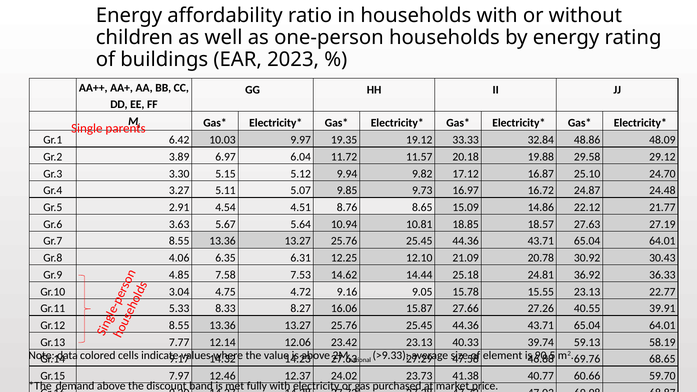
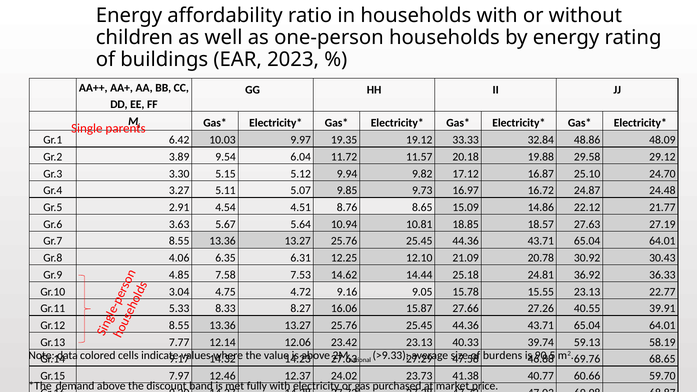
6.97: 6.97 -> 9.54
element: element -> burdens
